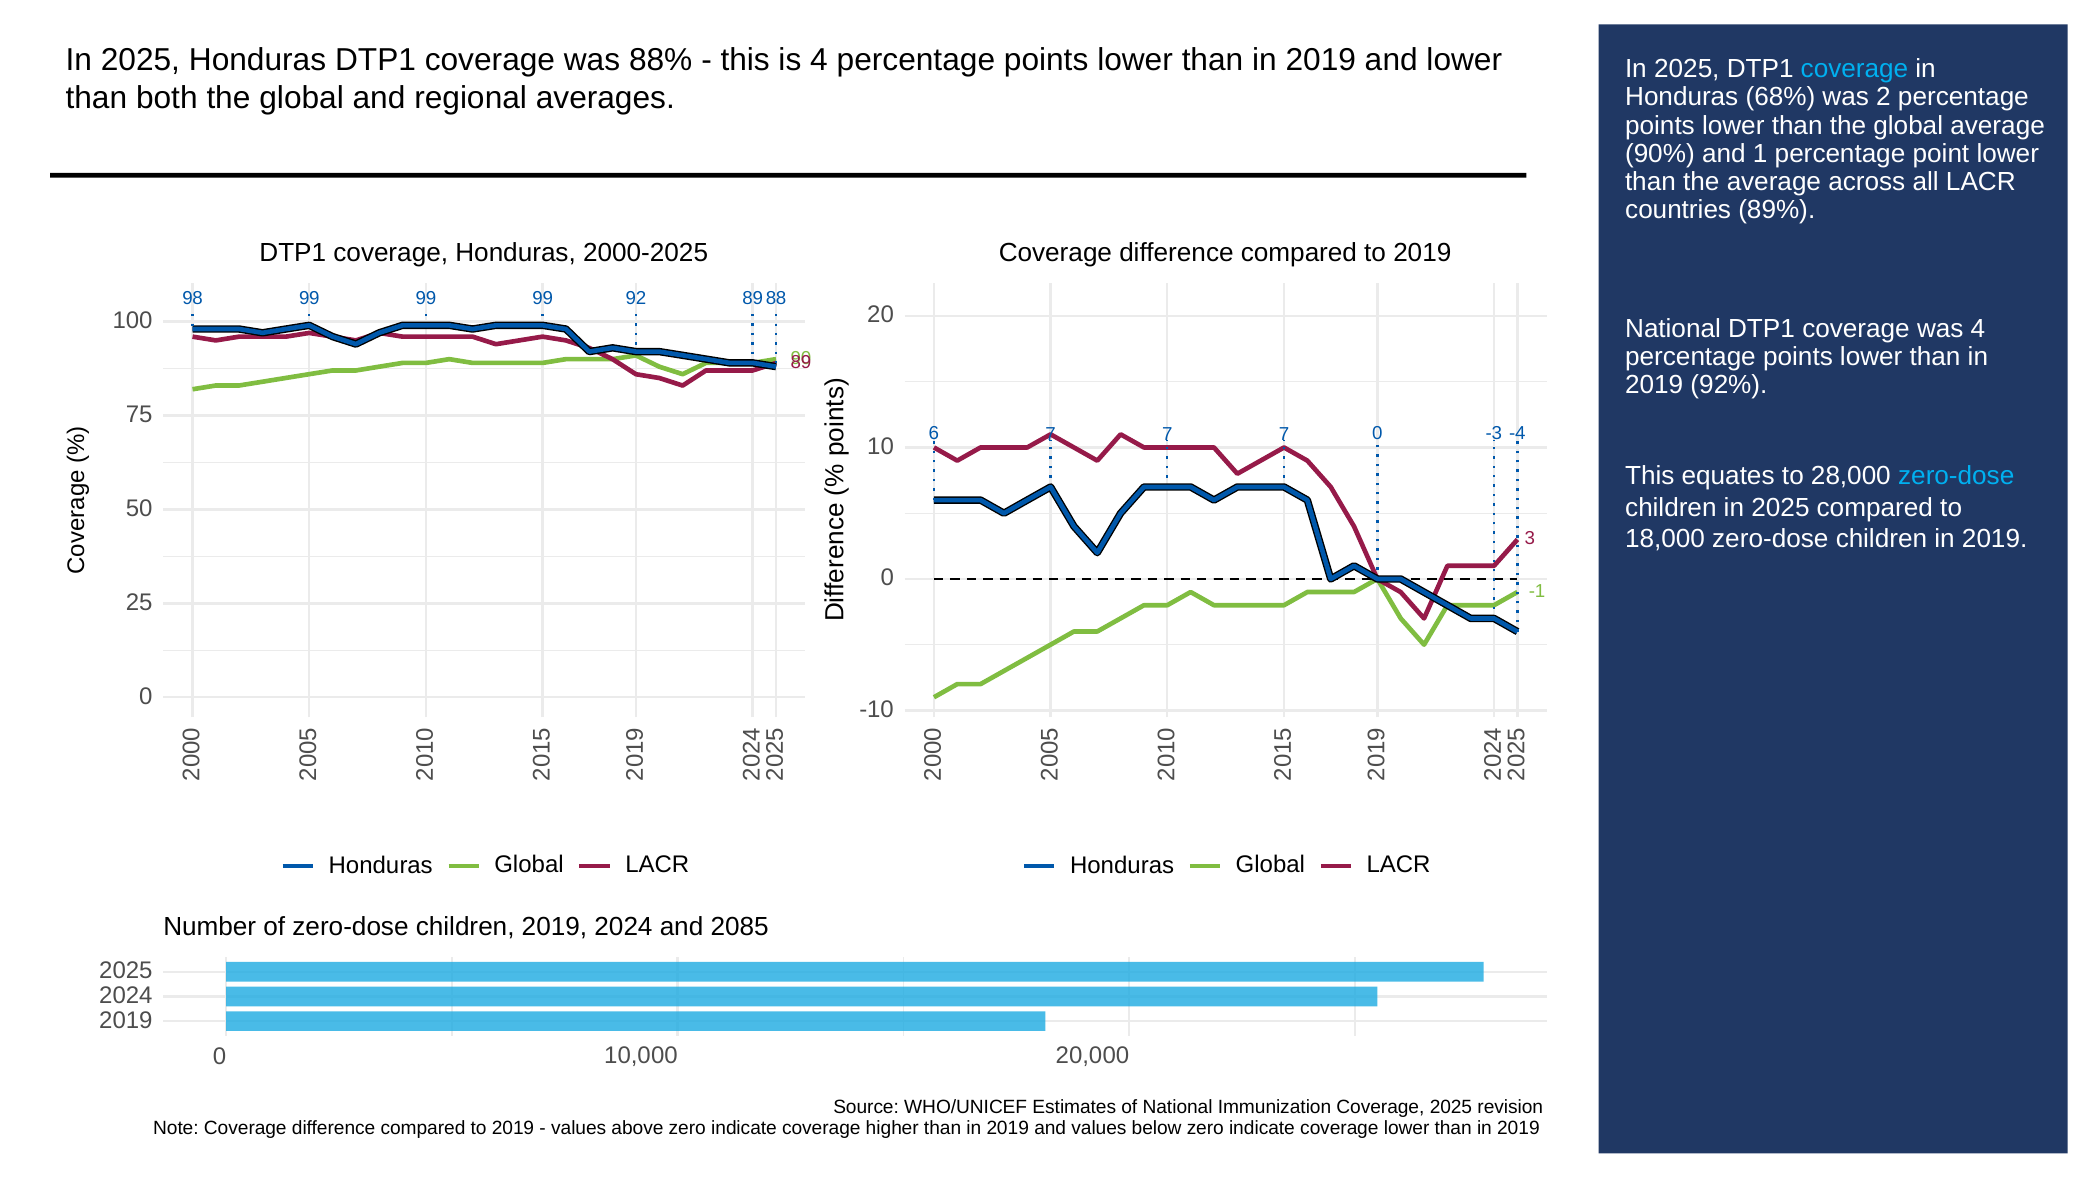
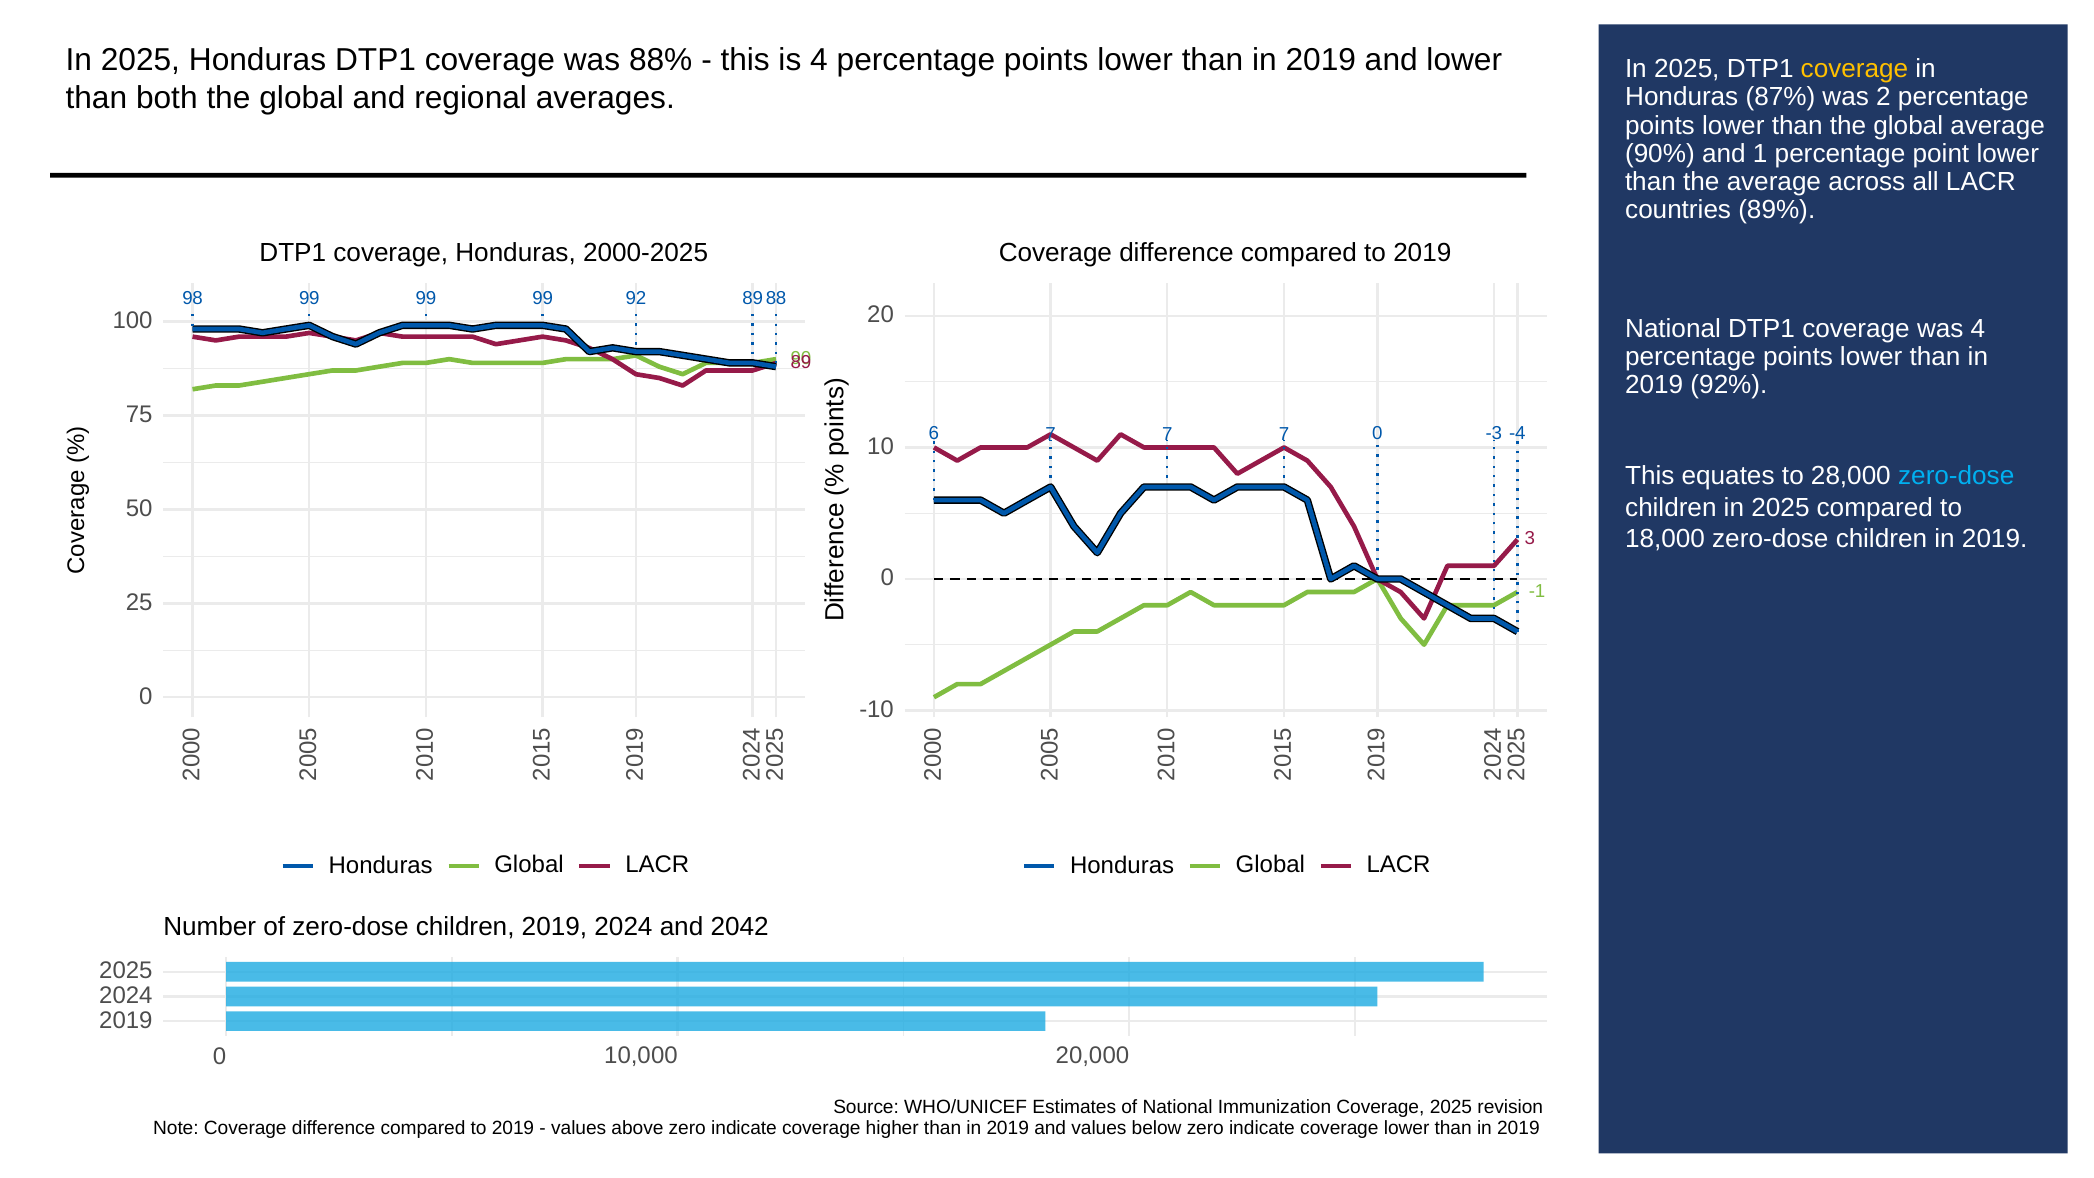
coverage at (1854, 69) colour: light blue -> yellow
68%: 68% -> 87%
2085: 2085 -> 2042
